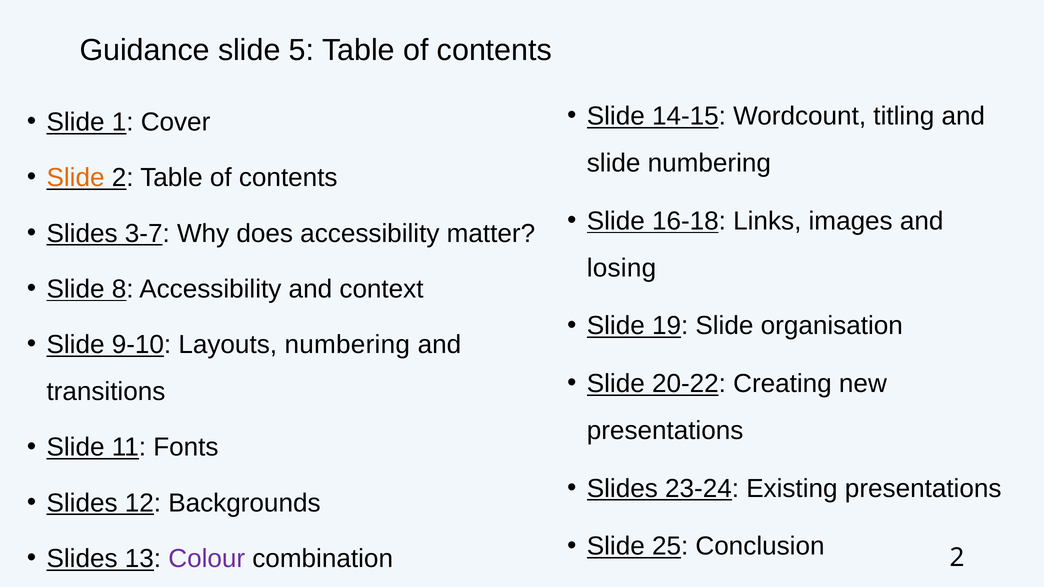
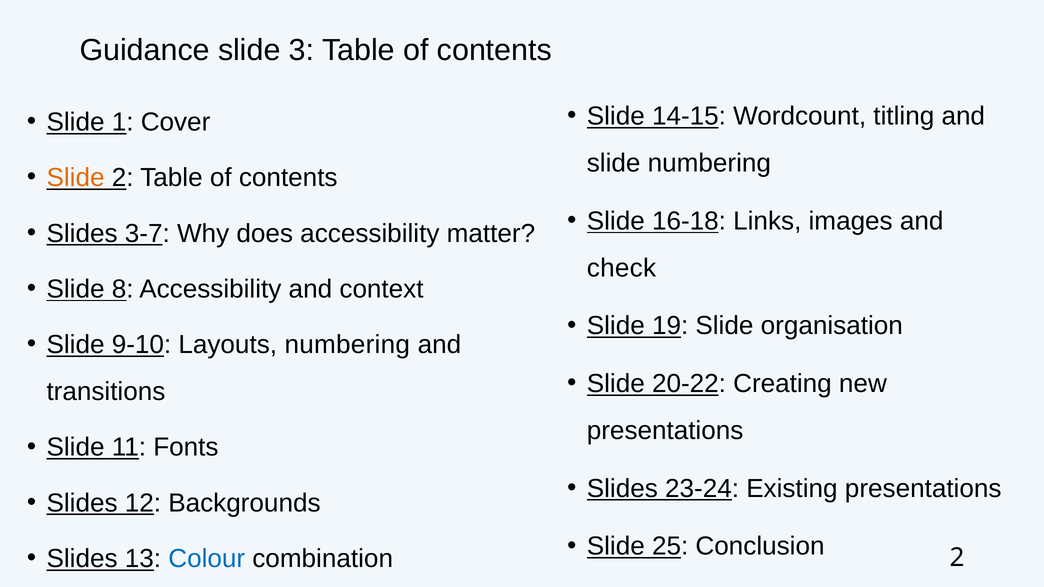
5: 5 -> 3
losing: losing -> check
Colour colour: purple -> blue
